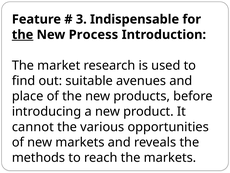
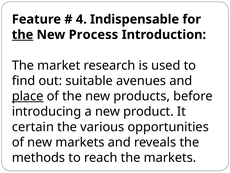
3: 3 -> 4
place underline: none -> present
cannot: cannot -> certain
